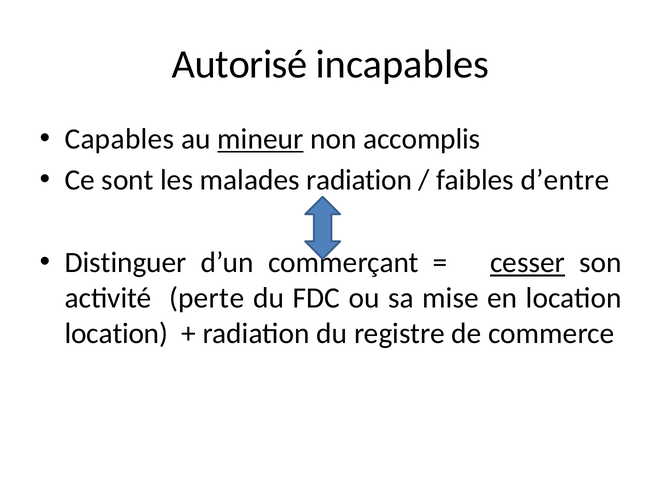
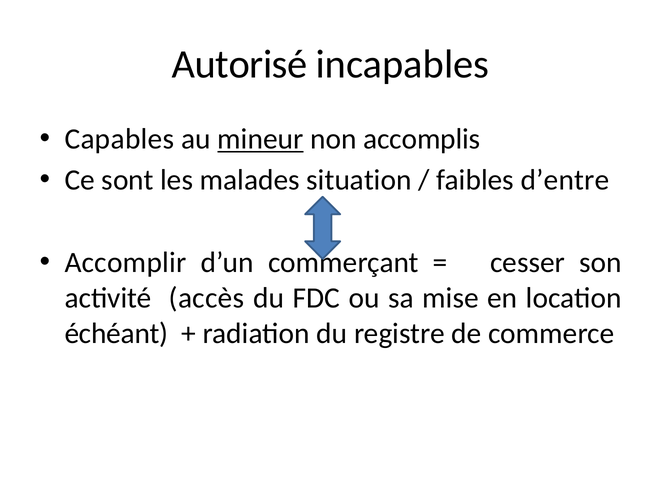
malades radiation: radiation -> situation
Distinguer: Distinguer -> Accomplir
cesser underline: present -> none
perte: perte -> accès
location at (116, 333): location -> échéant
